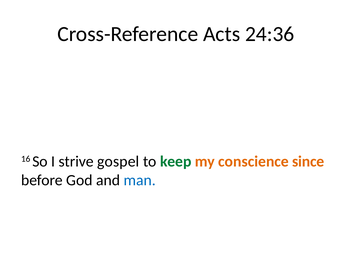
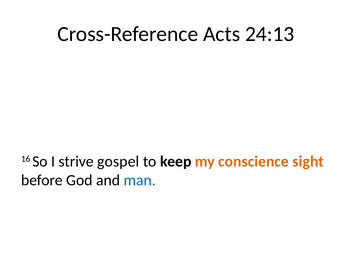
24:36: 24:36 -> 24:13
keep colour: green -> black
since: since -> sight
